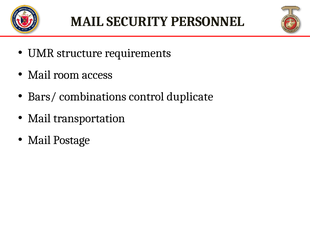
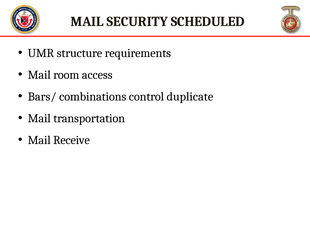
PERSONNEL: PERSONNEL -> SCHEDULED
Postage: Postage -> Receive
